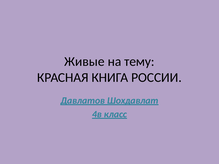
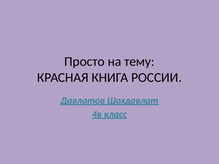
Живые: Живые -> Просто
